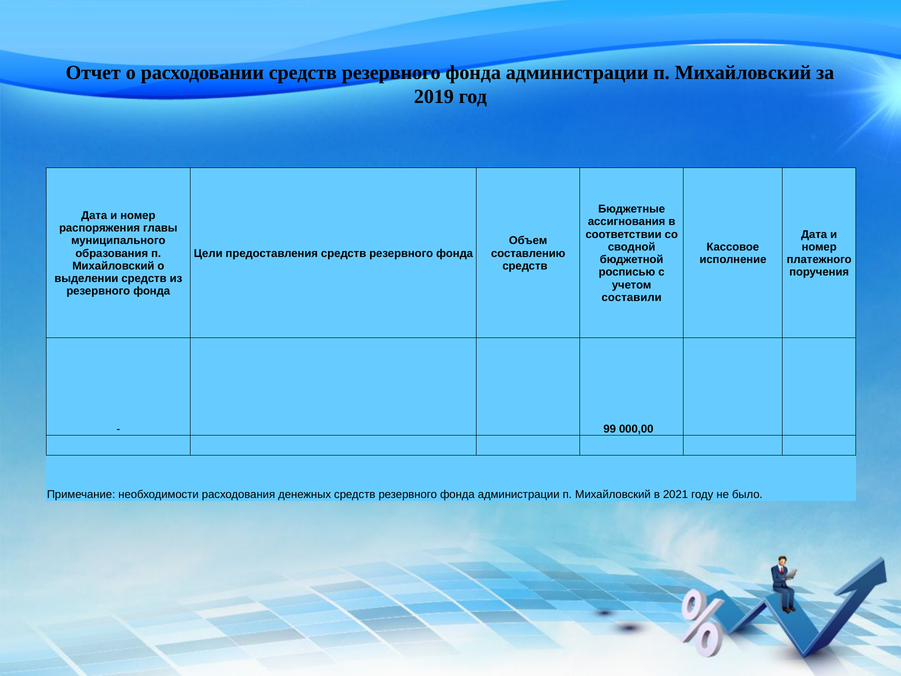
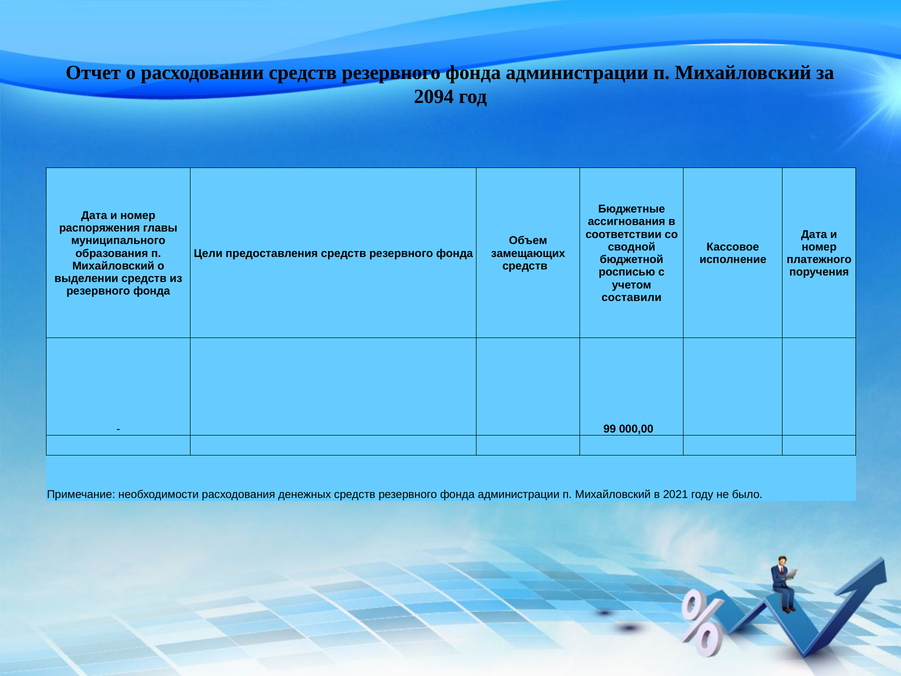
2019: 2019 -> 2094
составлению: составлению -> замещающих
